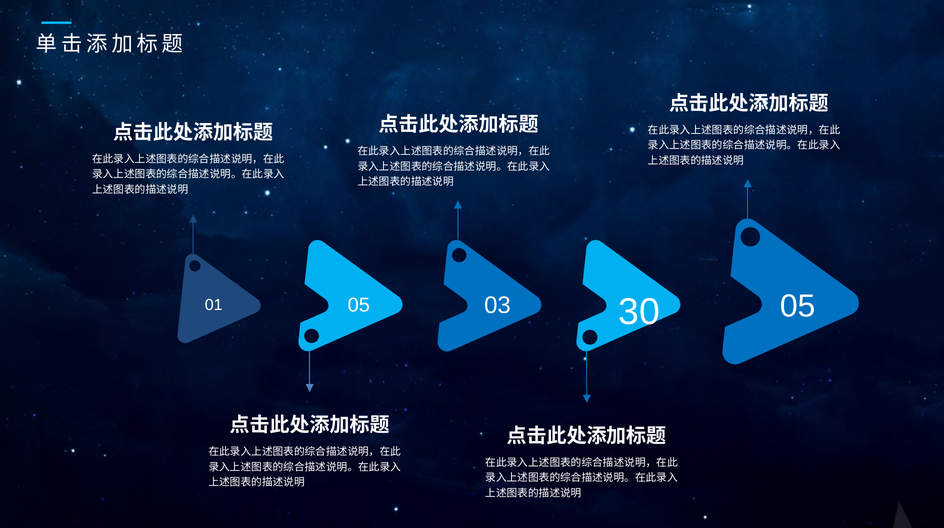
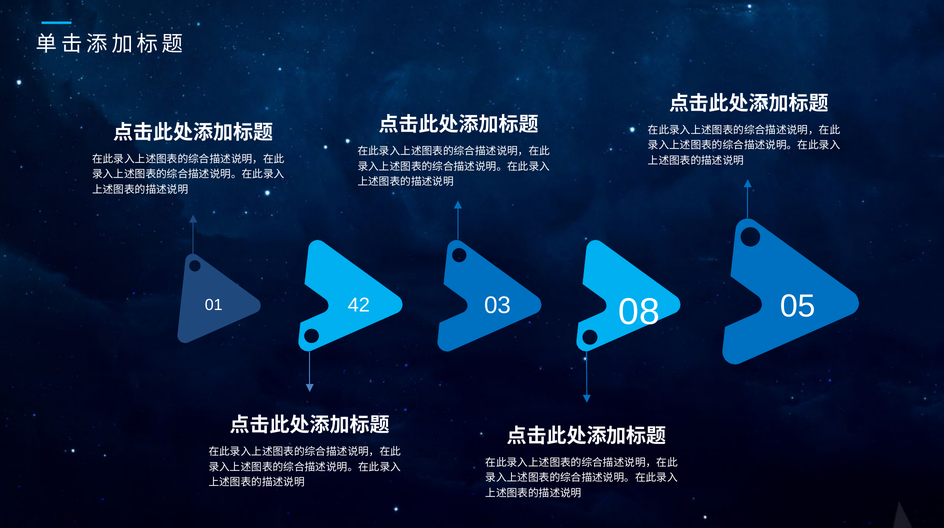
01 05: 05 -> 42
30: 30 -> 08
